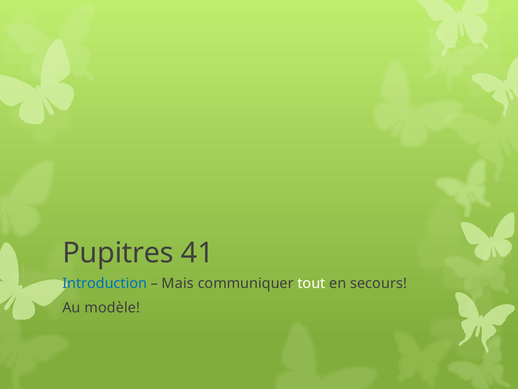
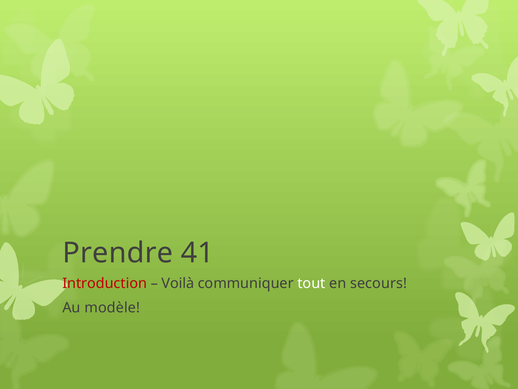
Pupitres: Pupitres -> Prendre
Introduction colour: blue -> red
Mais: Mais -> Voilà
